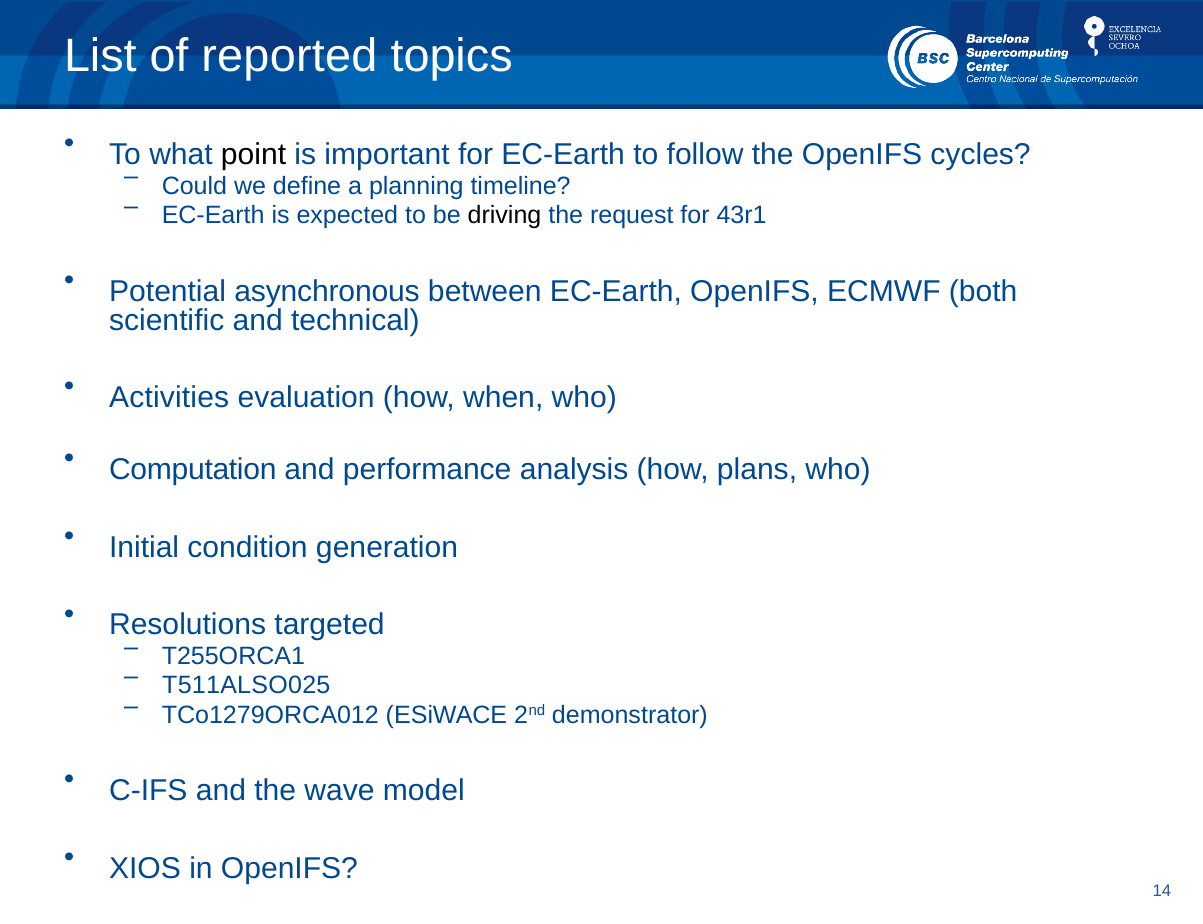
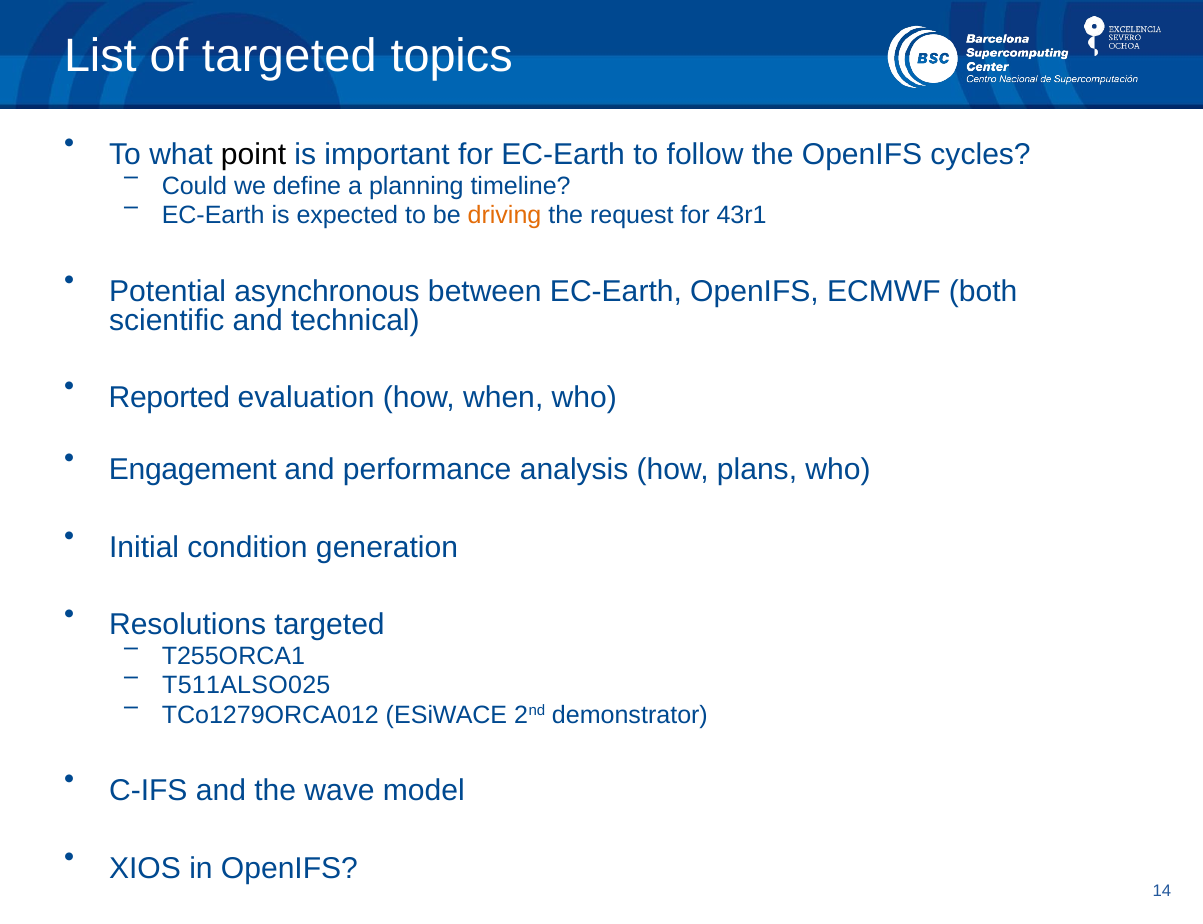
of reported: reported -> targeted
driving colour: black -> orange
Activities: Activities -> Reported
Computation: Computation -> Engagement
